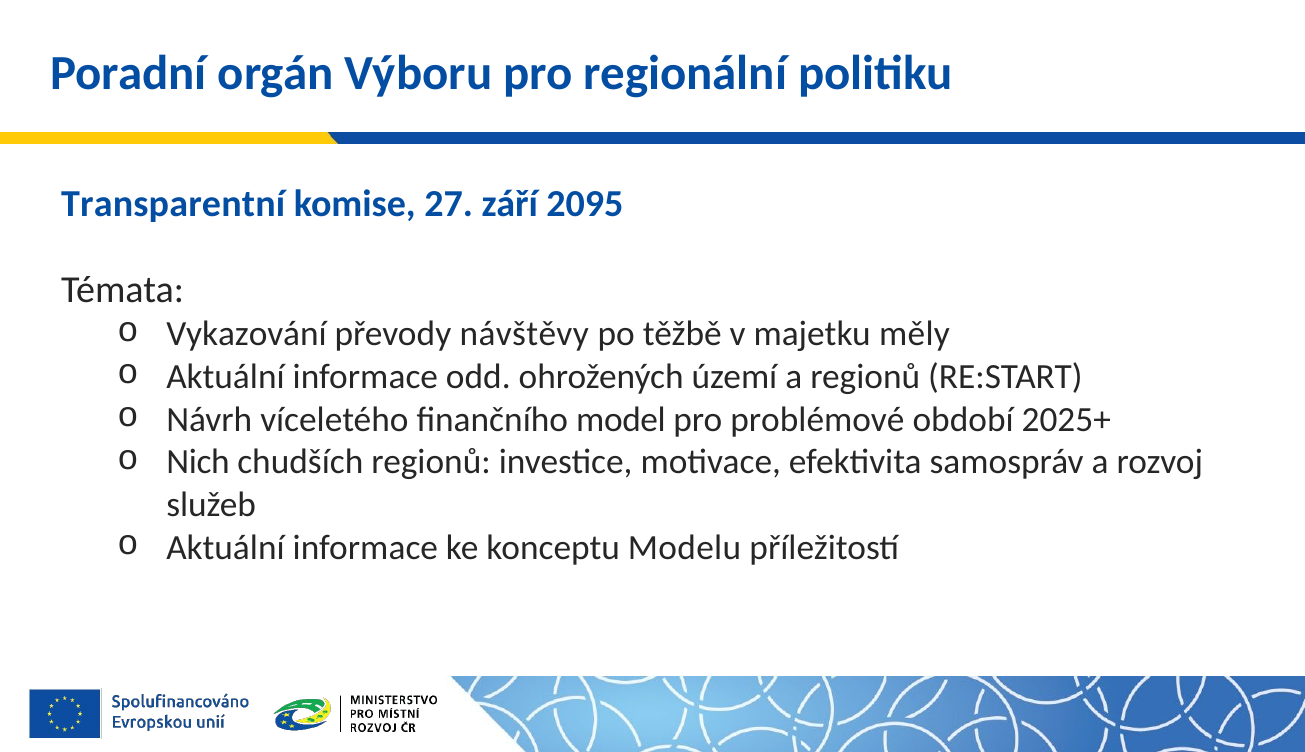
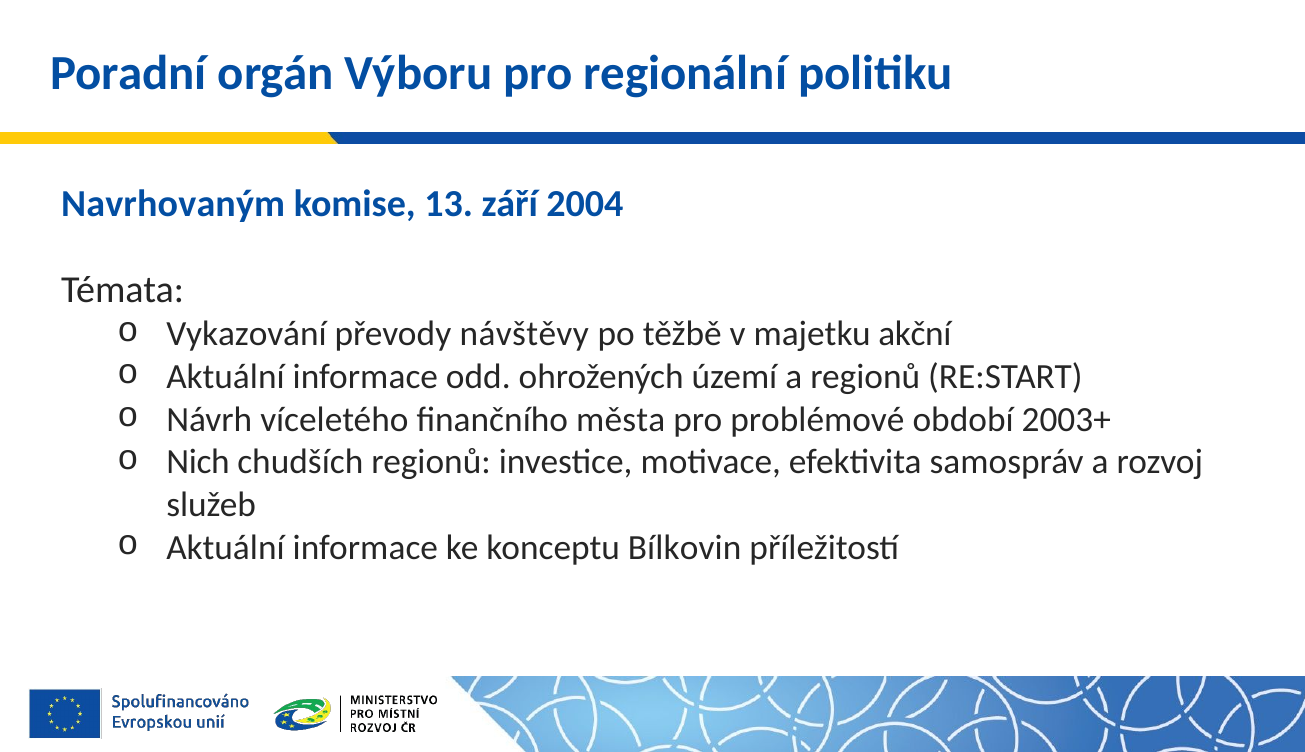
Transparentní: Transparentní -> Navrhovaným
27: 27 -> 13
2095: 2095 -> 2004
měly: měly -> akční
model: model -> města
2025+: 2025+ -> 2003+
Modelu: Modelu -> Bílkovin
